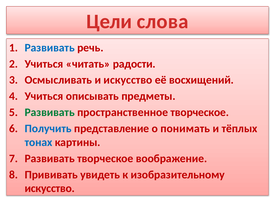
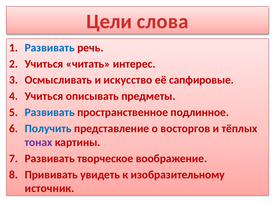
радости: радости -> интерес
восхищений: восхищений -> сапфировые
Развивать at (50, 113) colour: green -> blue
пространственное творческое: творческое -> подлинное
понимать: понимать -> восторгов
тонах colour: blue -> purple
искусство at (50, 189): искусство -> источник
